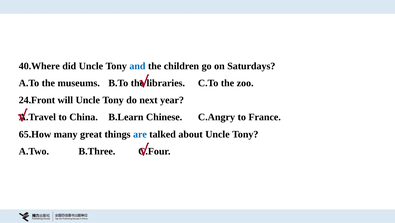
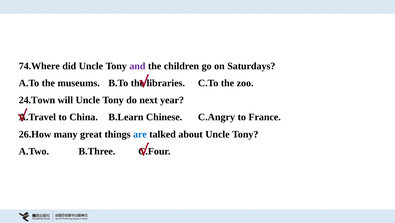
40.Where: 40.Where -> 74.Where
and colour: blue -> purple
24.Front: 24.Front -> 24.Town
65.How: 65.How -> 26.How
